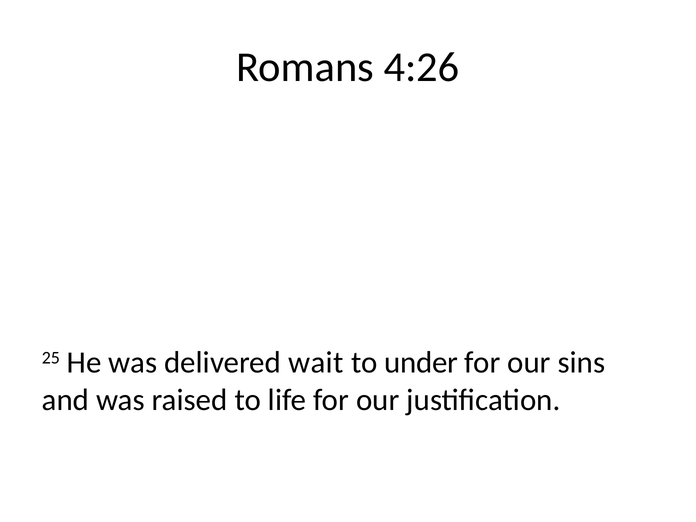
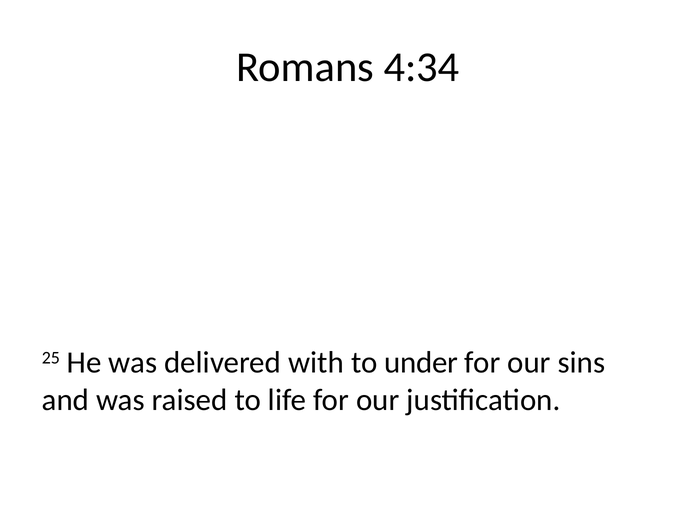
4:26: 4:26 -> 4:34
wait: wait -> with
